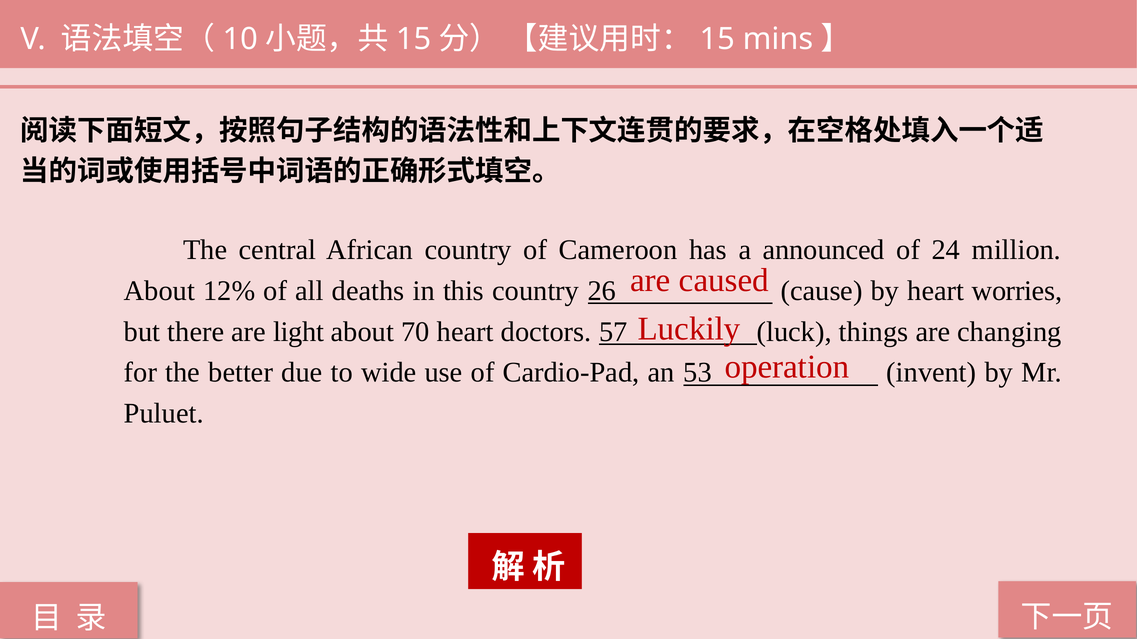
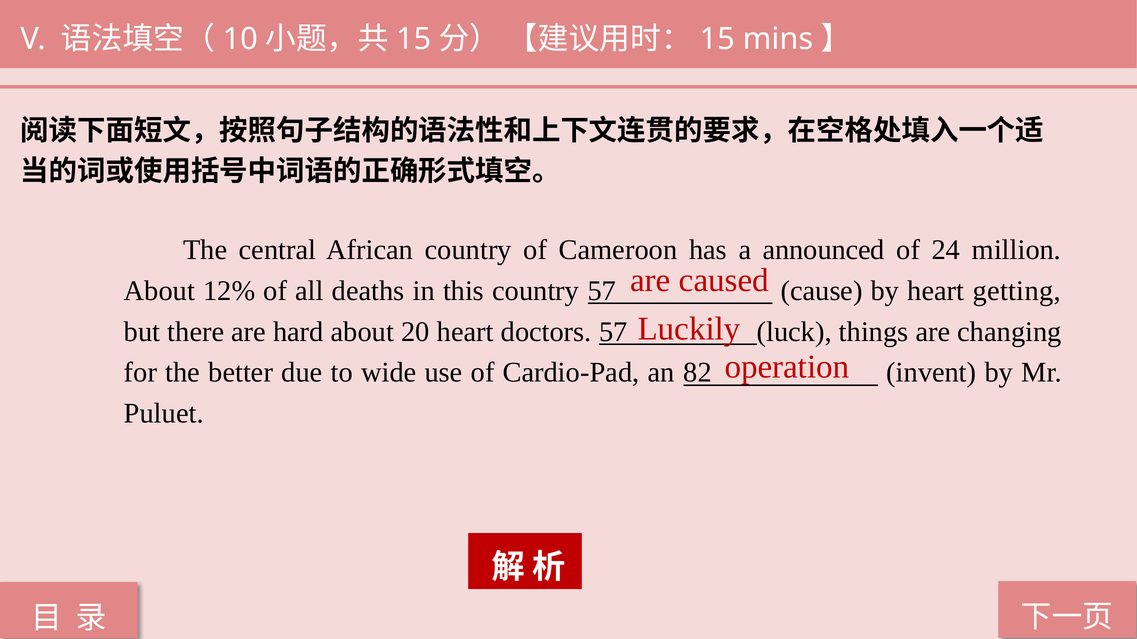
country 26: 26 -> 57
worries: worries -> getting
light: light -> hard
70: 70 -> 20
53: 53 -> 82
